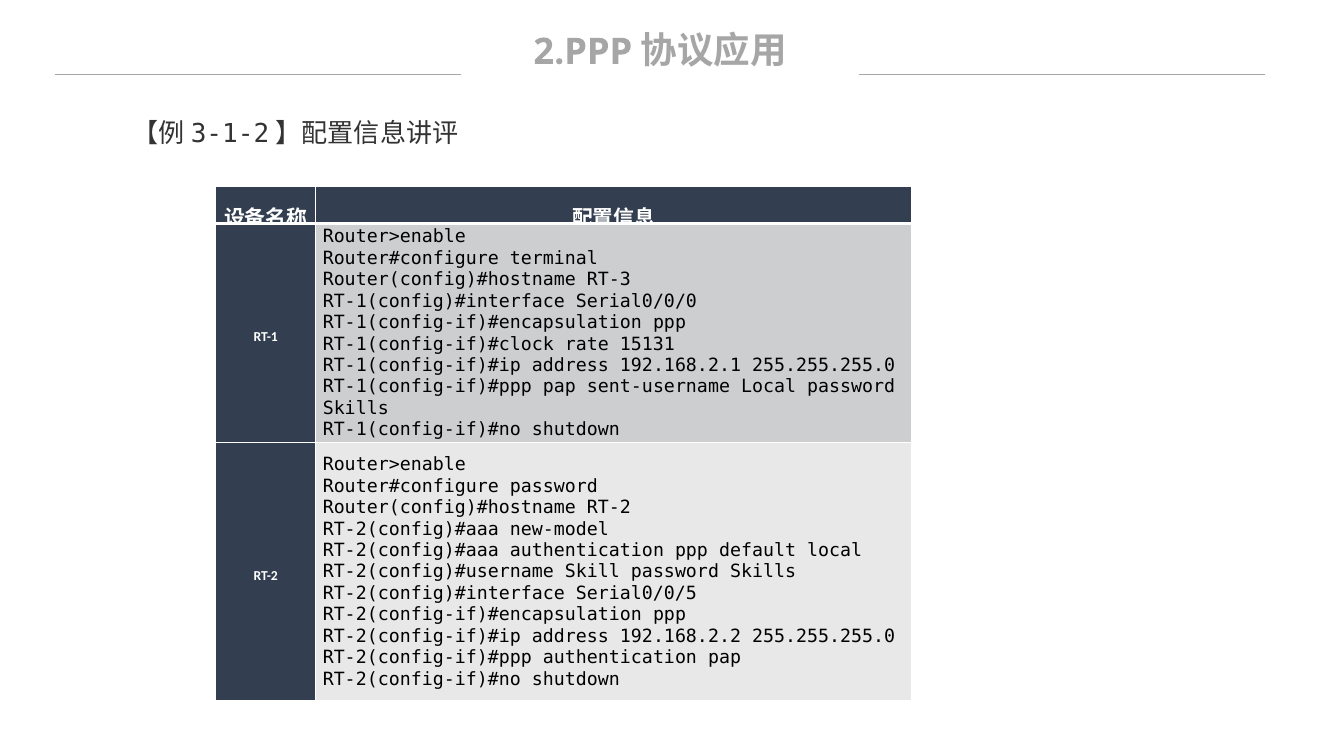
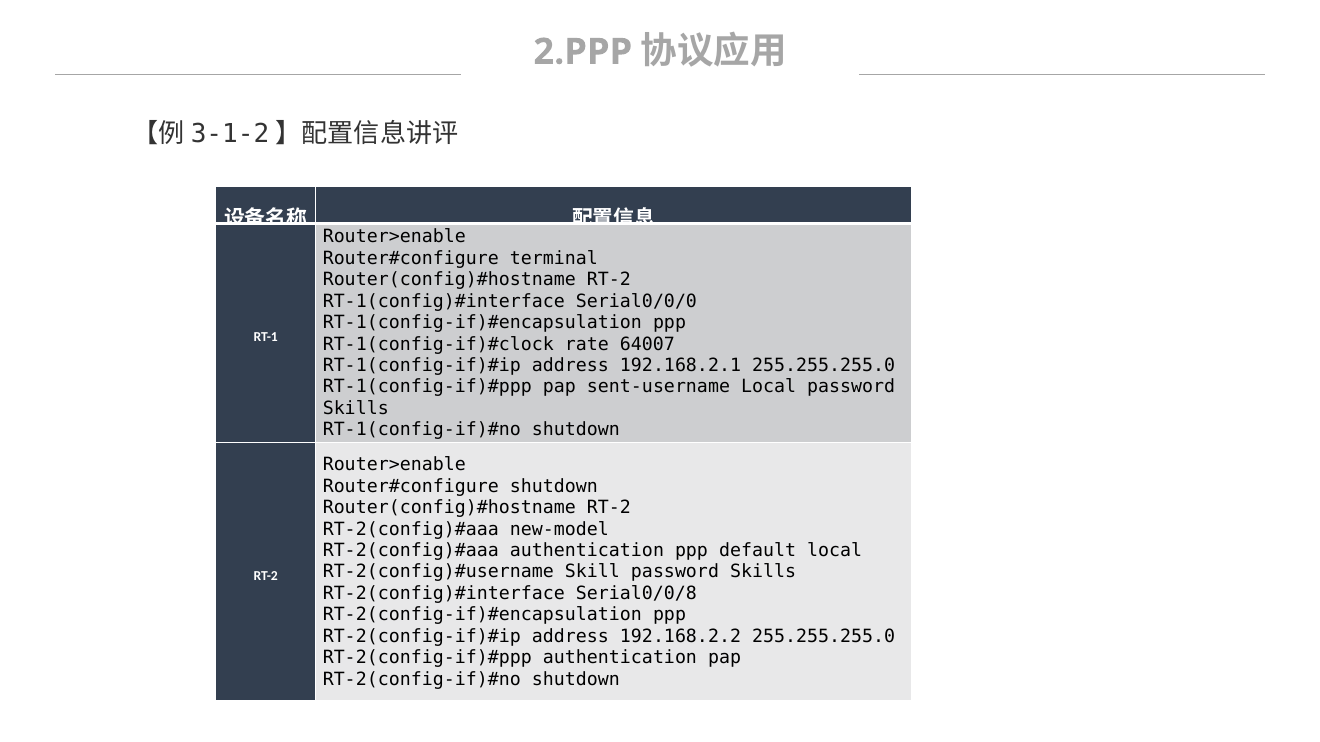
RT-3 at (609, 280): RT-3 -> RT-2
15131: 15131 -> 64007
password at (554, 487): password -> shutdown
Serial0/0/5: Serial0/0/5 -> Serial0/0/8
